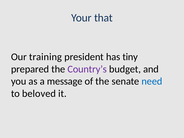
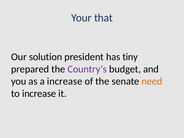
training: training -> solution
a message: message -> increase
need colour: blue -> orange
to beloved: beloved -> increase
